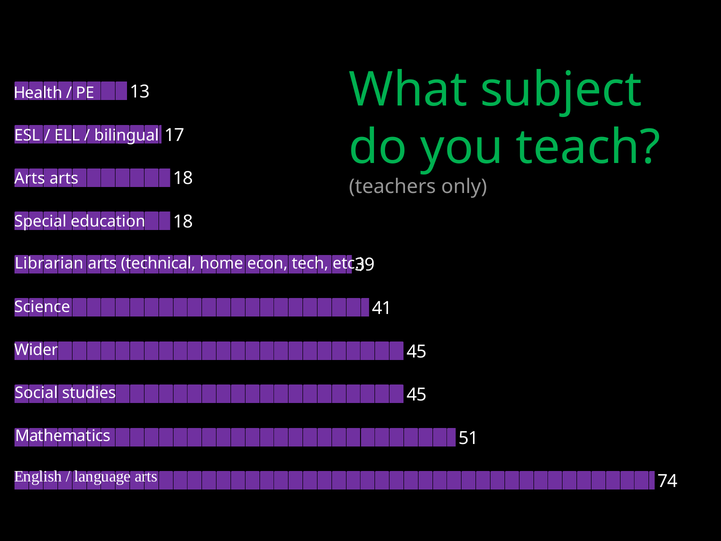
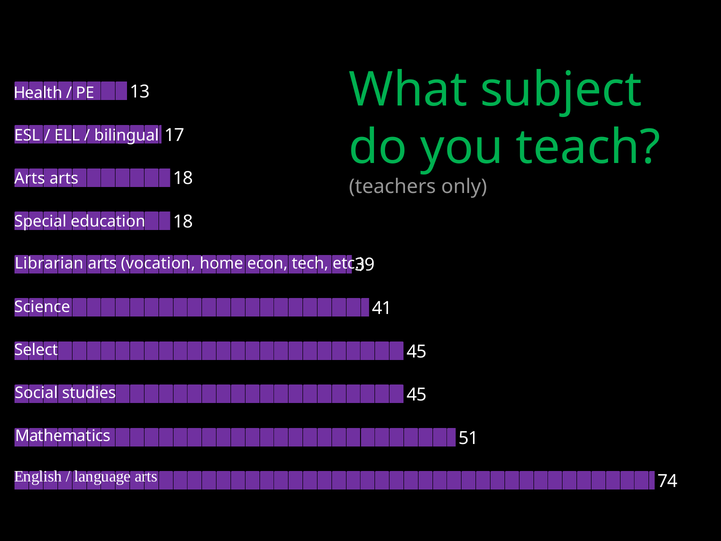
technical: technical -> vocation
Wider: Wider -> Select
